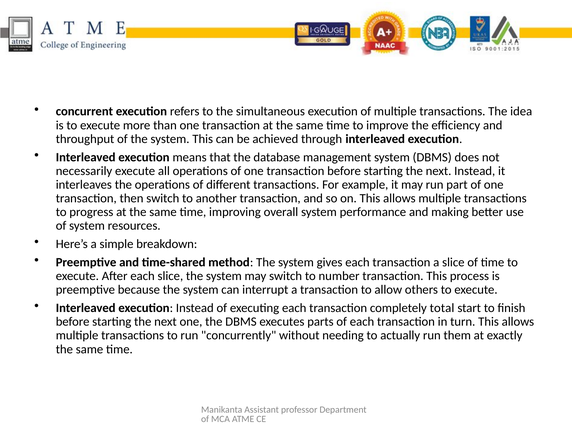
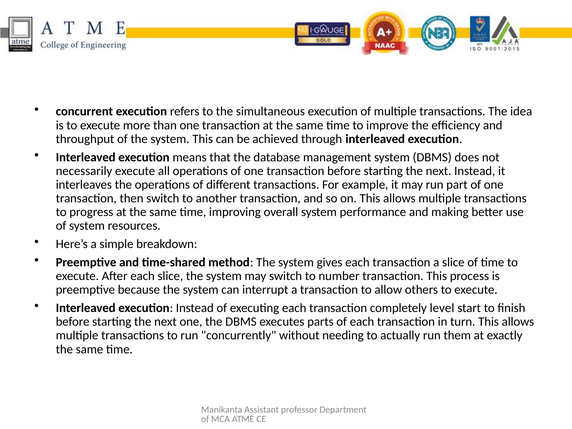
total: total -> level
